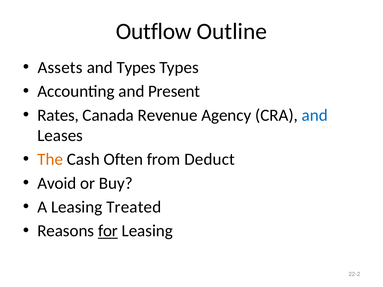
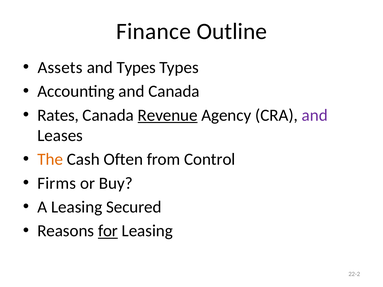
Outflow: Outflow -> Finance
and Present: Present -> Canada
Revenue underline: none -> present
and at (315, 115) colour: blue -> purple
Deduct: Deduct -> Control
Avoid: Avoid -> Firms
Treated: Treated -> Secured
